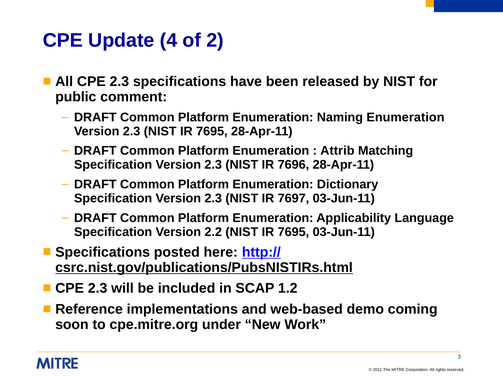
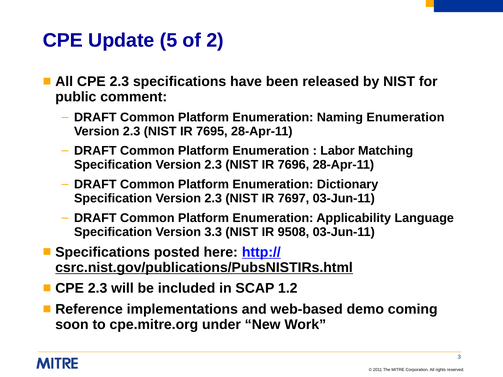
4: 4 -> 5
Attrib: Attrib -> Labor
2.2: 2.2 -> 3.3
7695 at (293, 232): 7695 -> 9508
